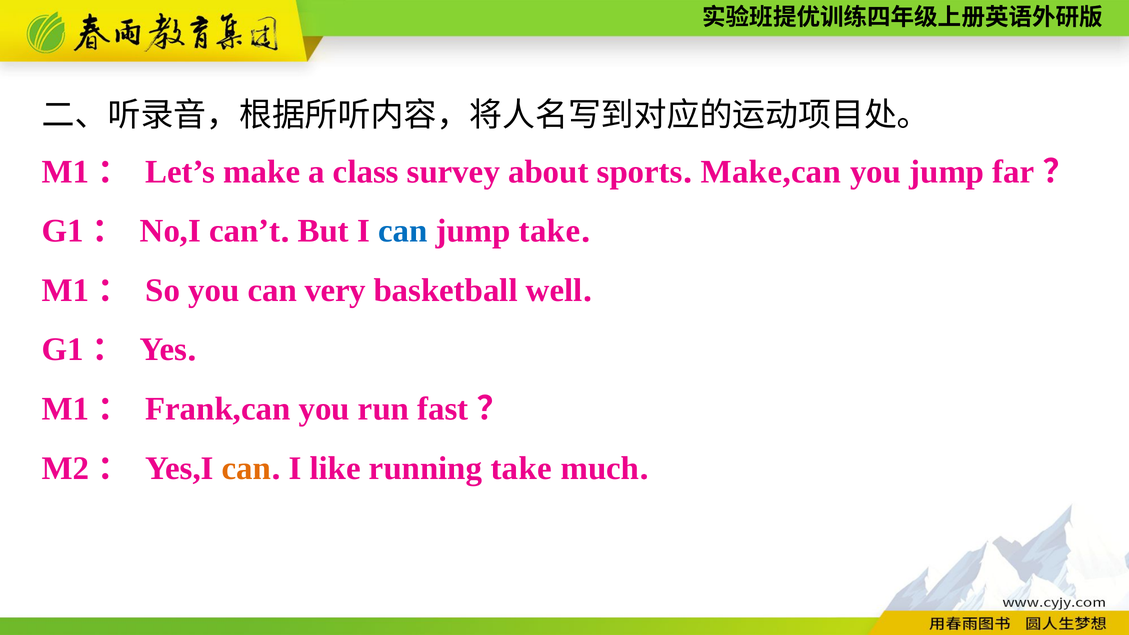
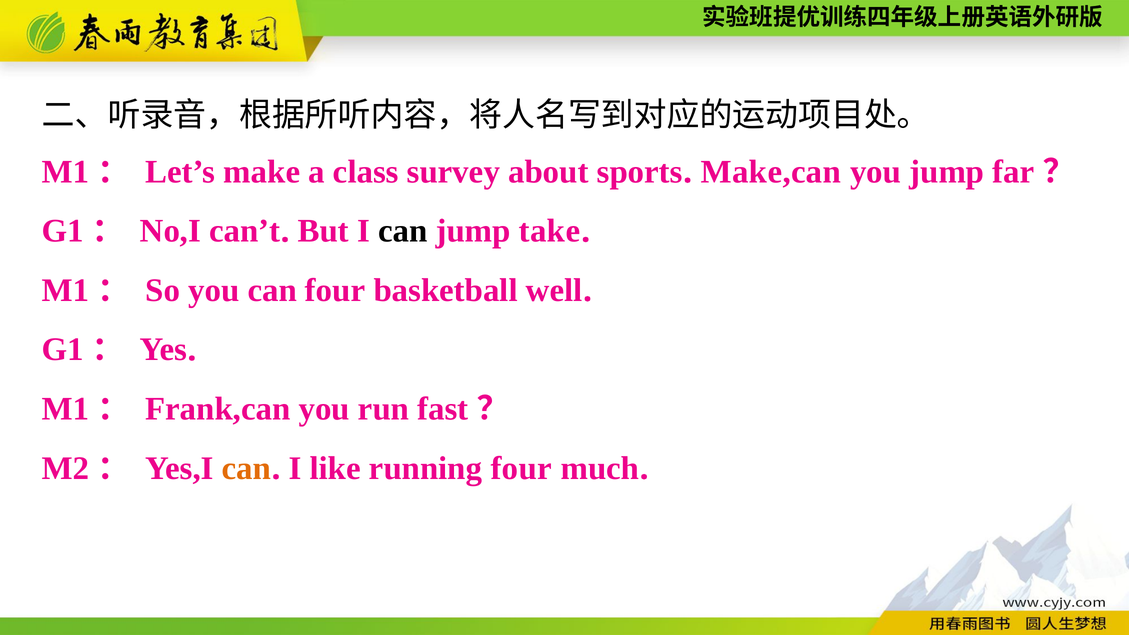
can at (403, 231) colour: blue -> black
can very: very -> four
running take: take -> four
